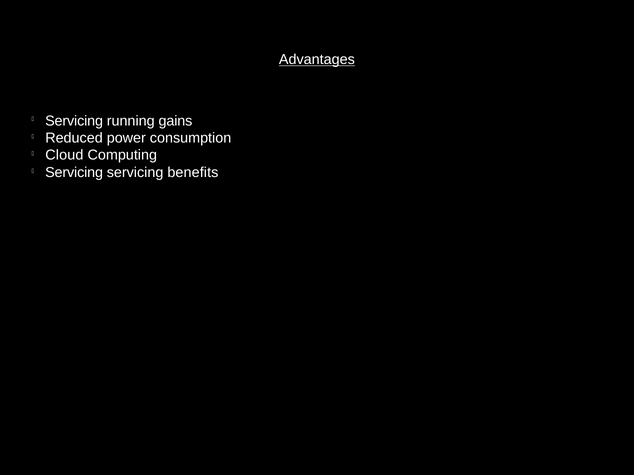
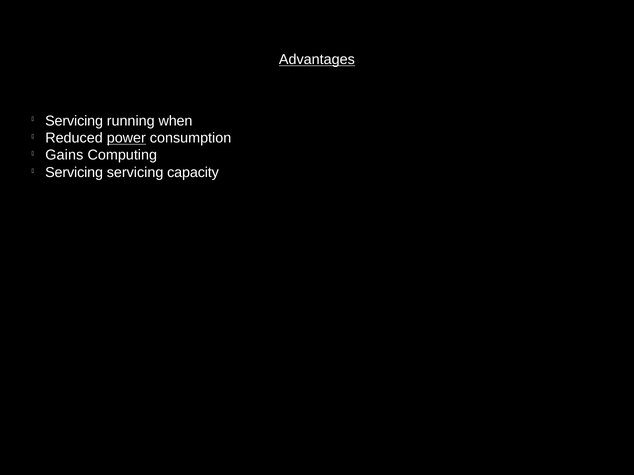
gains: gains -> when
power underline: none -> present
Cloud: Cloud -> Gains
benefits: benefits -> capacity
